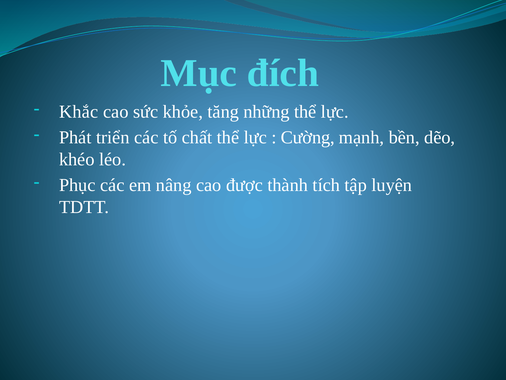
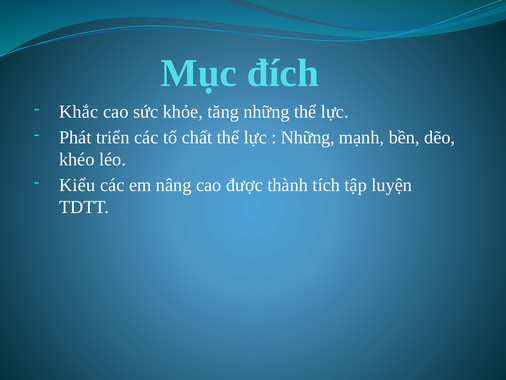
Cường at (308, 137): Cường -> Những
Phục: Phục -> Kiểu
